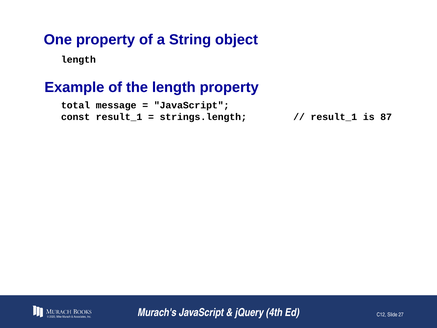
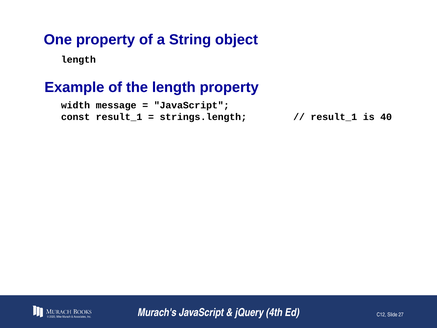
total: total -> width
87: 87 -> 40
